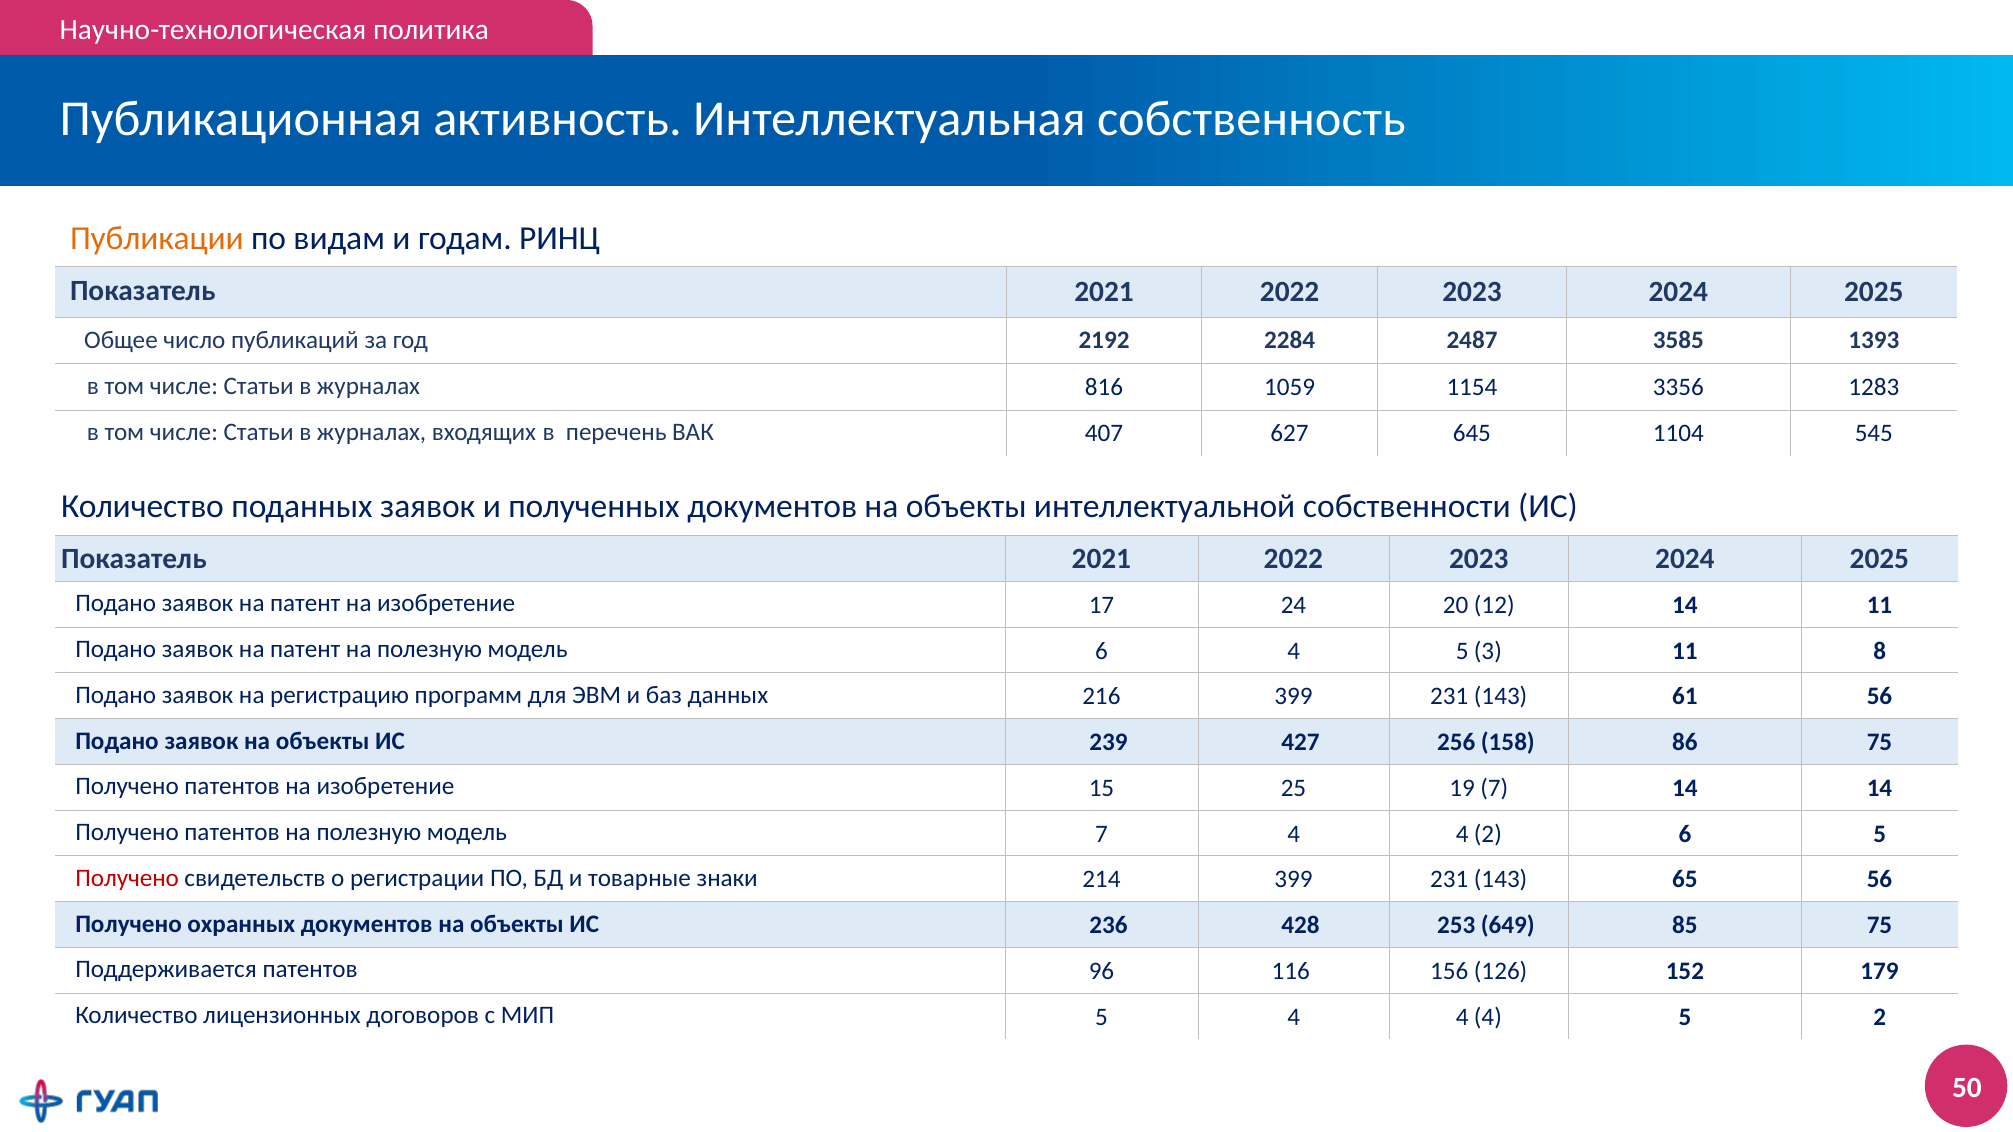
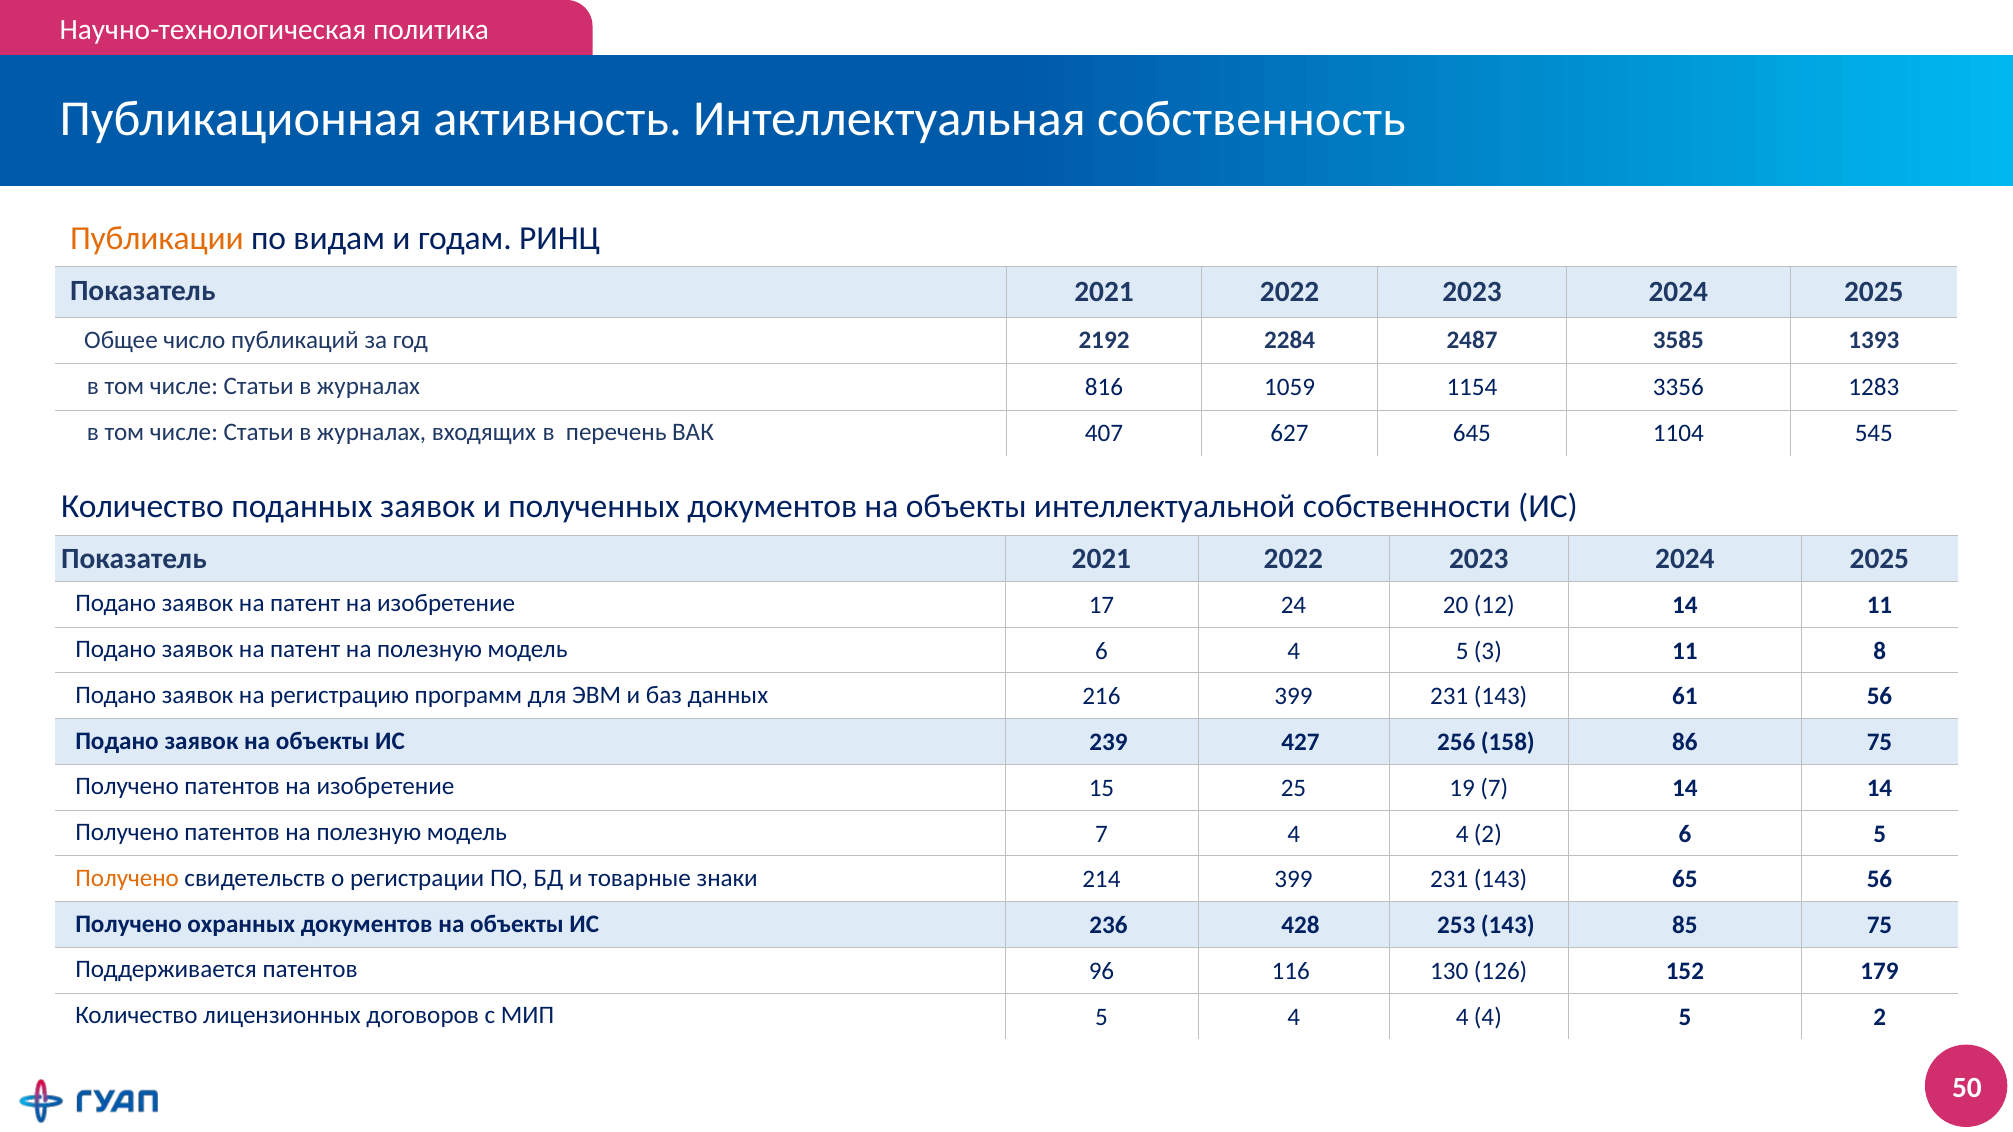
Получено at (127, 878) colour: red -> orange
253 649: 649 -> 143
156: 156 -> 130
